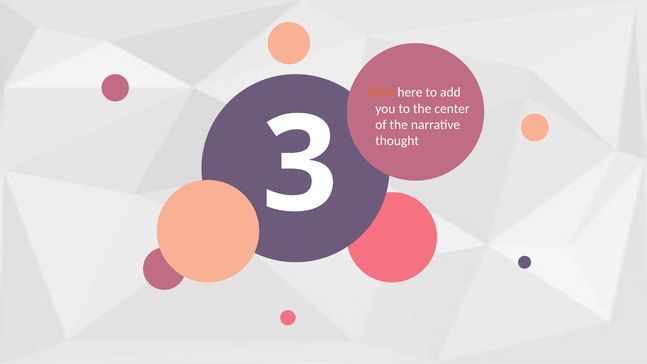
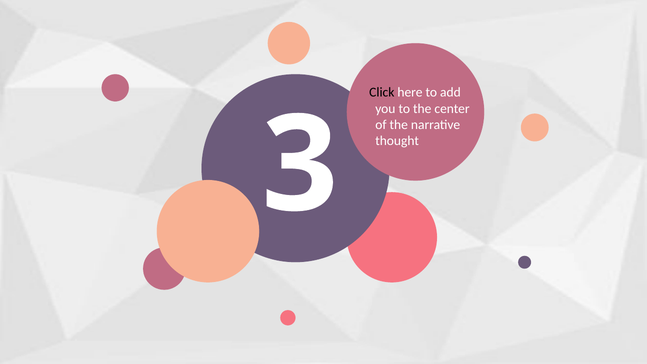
Click colour: orange -> black
